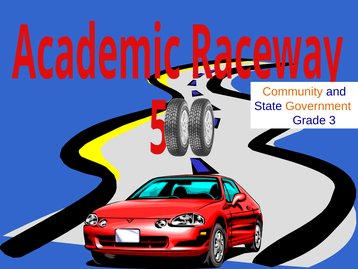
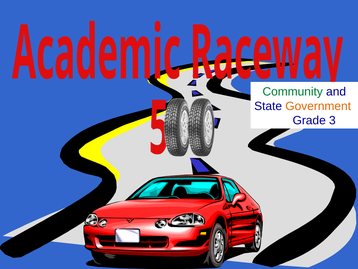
Community colour: orange -> green
